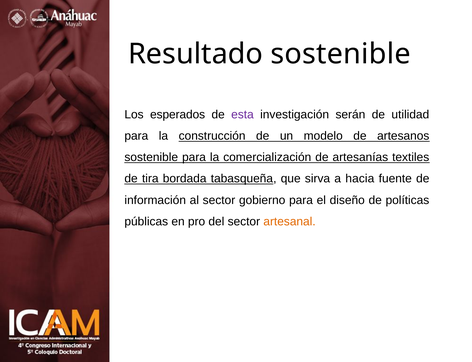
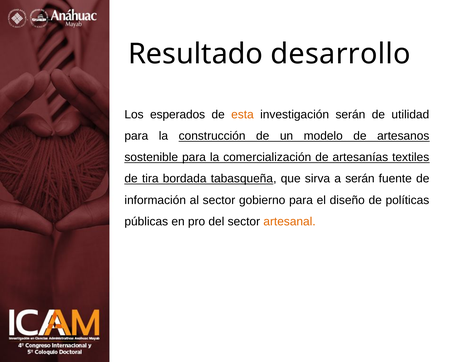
Resultado sostenible: sostenible -> desarrollo
esta colour: purple -> orange
a hacia: hacia -> serán
